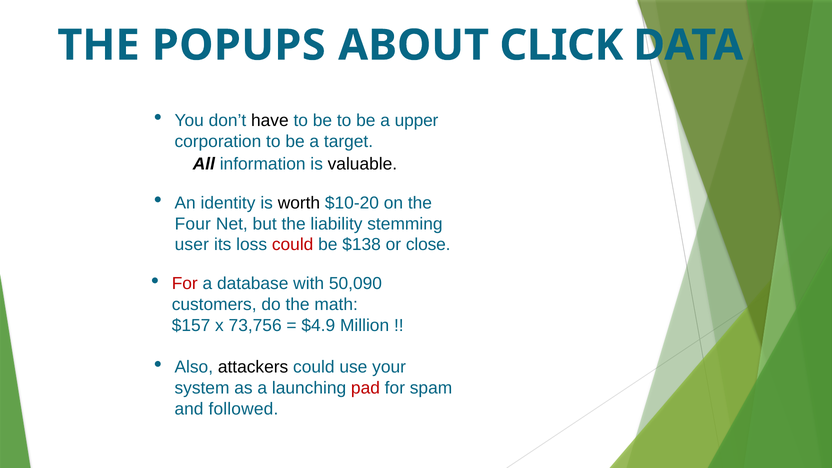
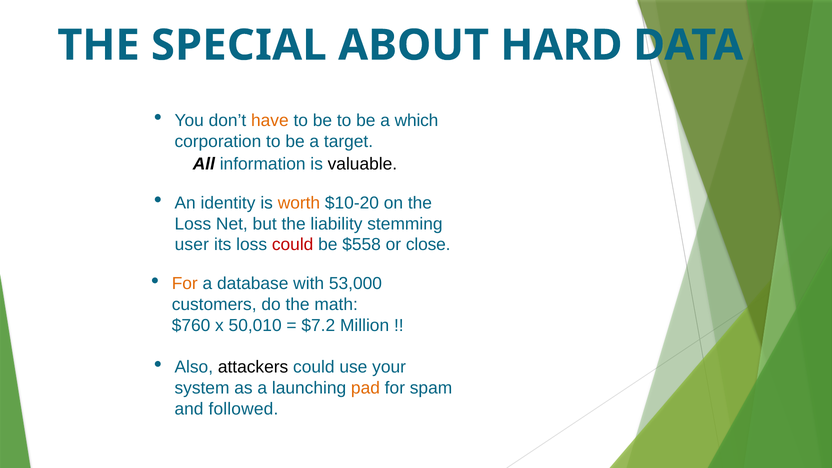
POPUPS: POPUPS -> SPECIAL
CLICK: CLICK -> HARD
have colour: black -> orange
upper: upper -> which
worth colour: black -> orange
Four at (193, 224): Four -> Loss
$138: $138 -> $558
For at (185, 284) colour: red -> orange
50,090: 50,090 -> 53,000
$157: $157 -> $760
73,756: 73,756 -> 50,010
$4.9: $4.9 -> $7.2
pad colour: red -> orange
